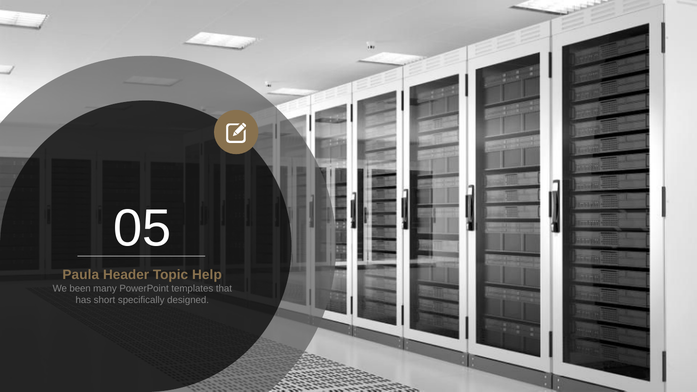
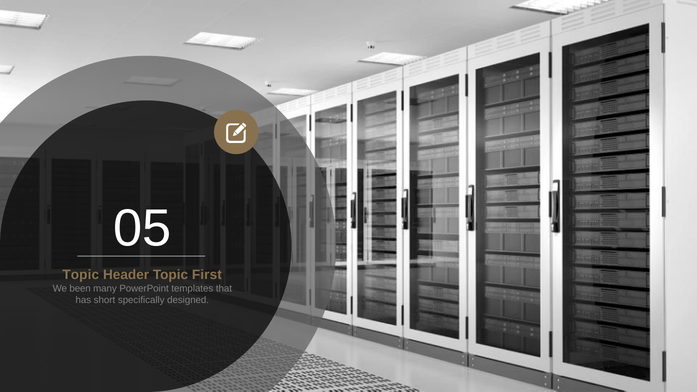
Paula at (81, 275): Paula -> Topic
Help: Help -> First
